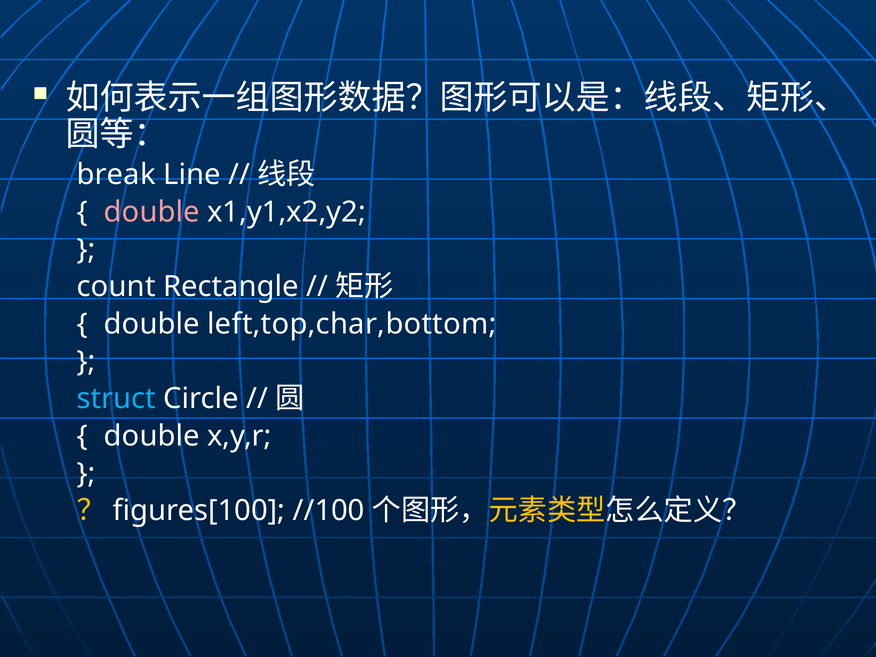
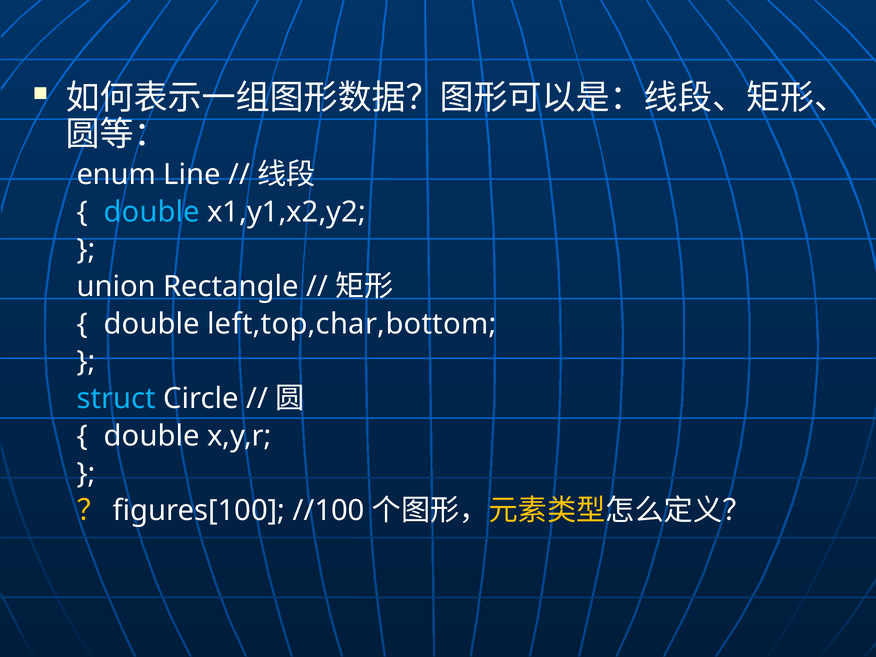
break: break -> enum
double at (152, 212) colour: pink -> light blue
count: count -> union
